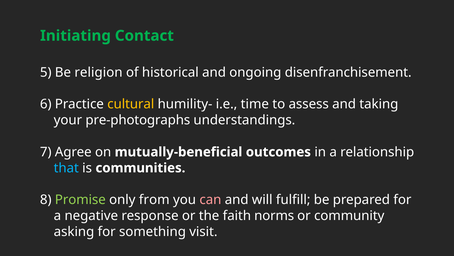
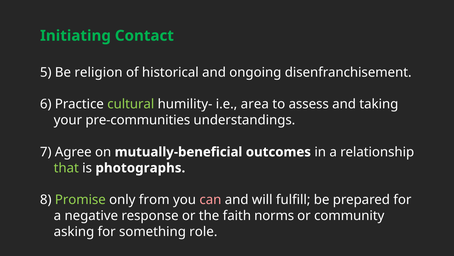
cultural colour: yellow -> light green
time: time -> area
pre-photographs: pre-photographs -> pre-communities
that colour: light blue -> light green
communities: communities -> photographs
visit: visit -> role
